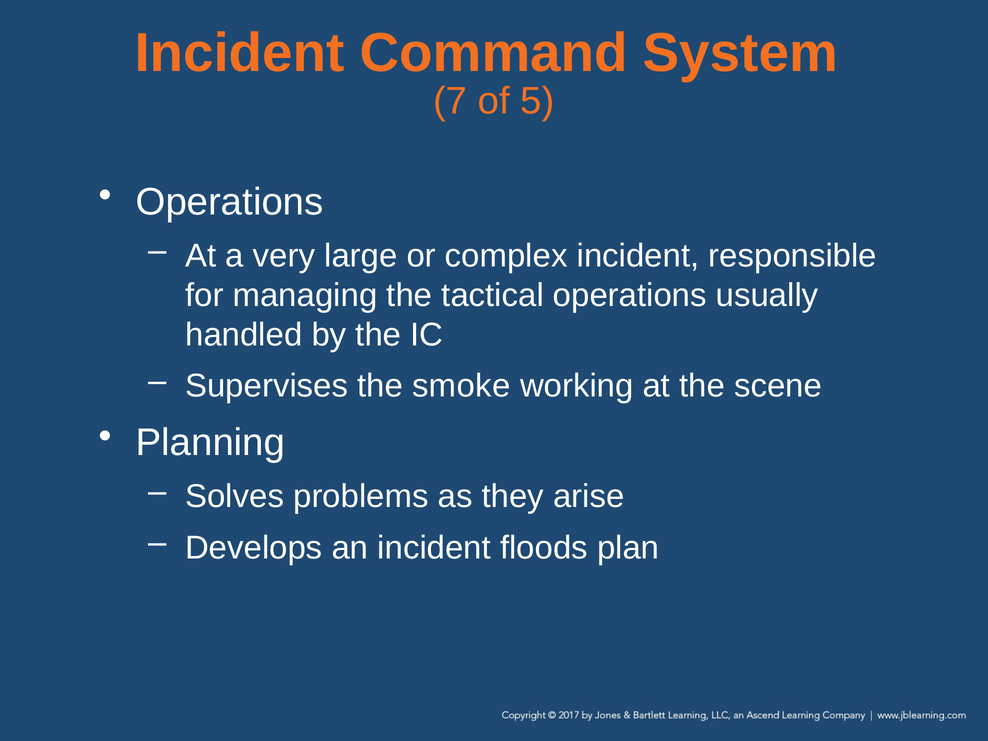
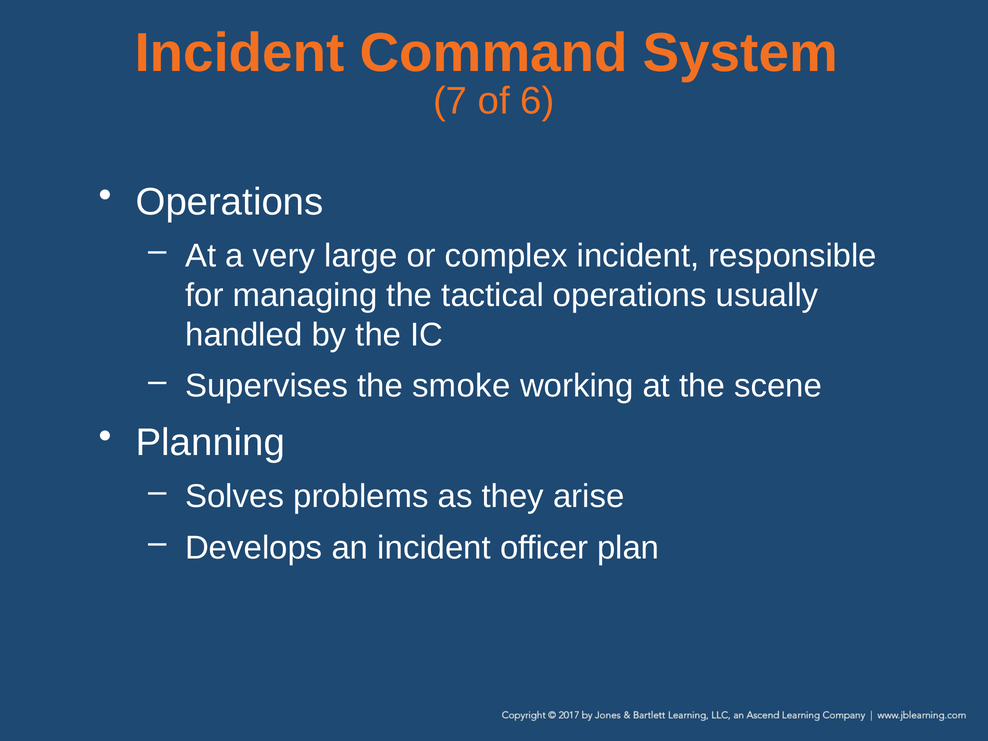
5: 5 -> 6
floods: floods -> officer
